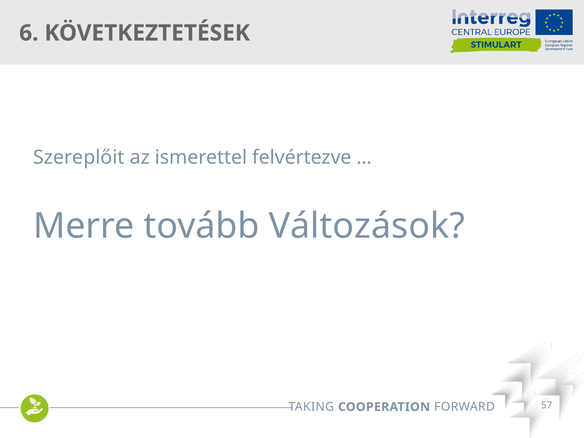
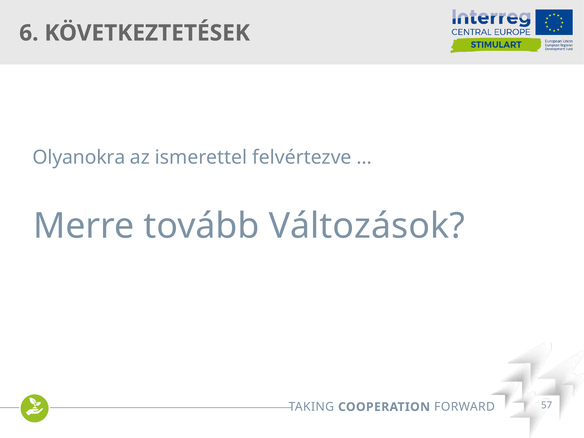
Szereplőit: Szereplőit -> Olyanokra
